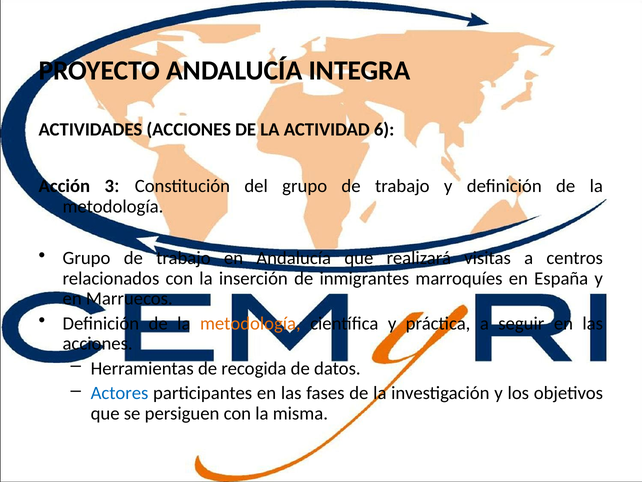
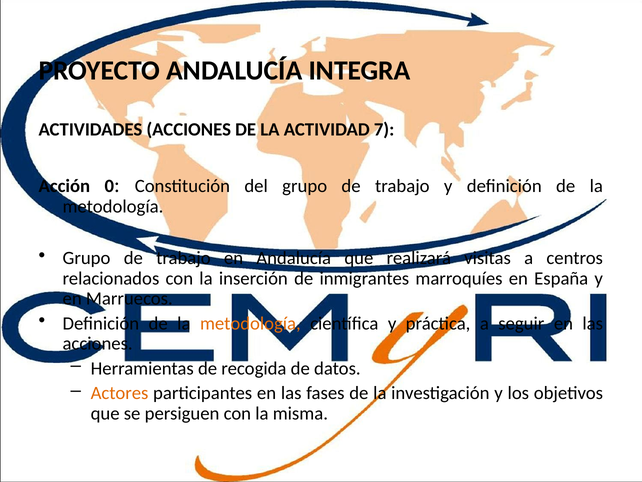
6: 6 -> 7
3: 3 -> 0
Actores colour: blue -> orange
